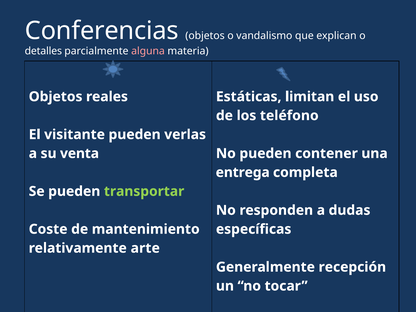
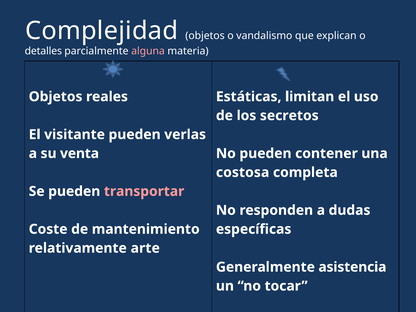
Conferencias: Conferencias -> Complejidad
teléfono: teléfono -> secretos
entrega: entrega -> costosa
transportar colour: light green -> pink
recepción: recepción -> asistencia
